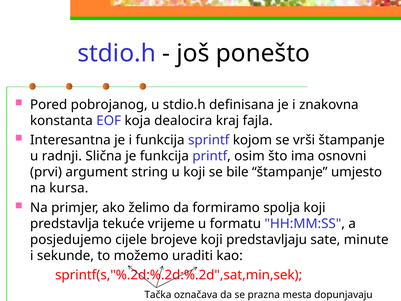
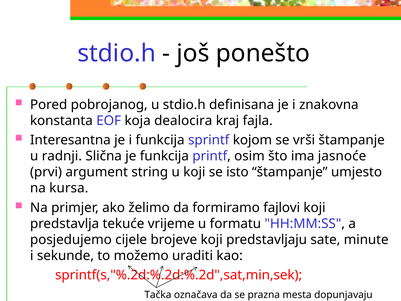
osnovni: osnovni -> jasnoće
bile: bile -> isto
spolja: spolja -> fajlovi
